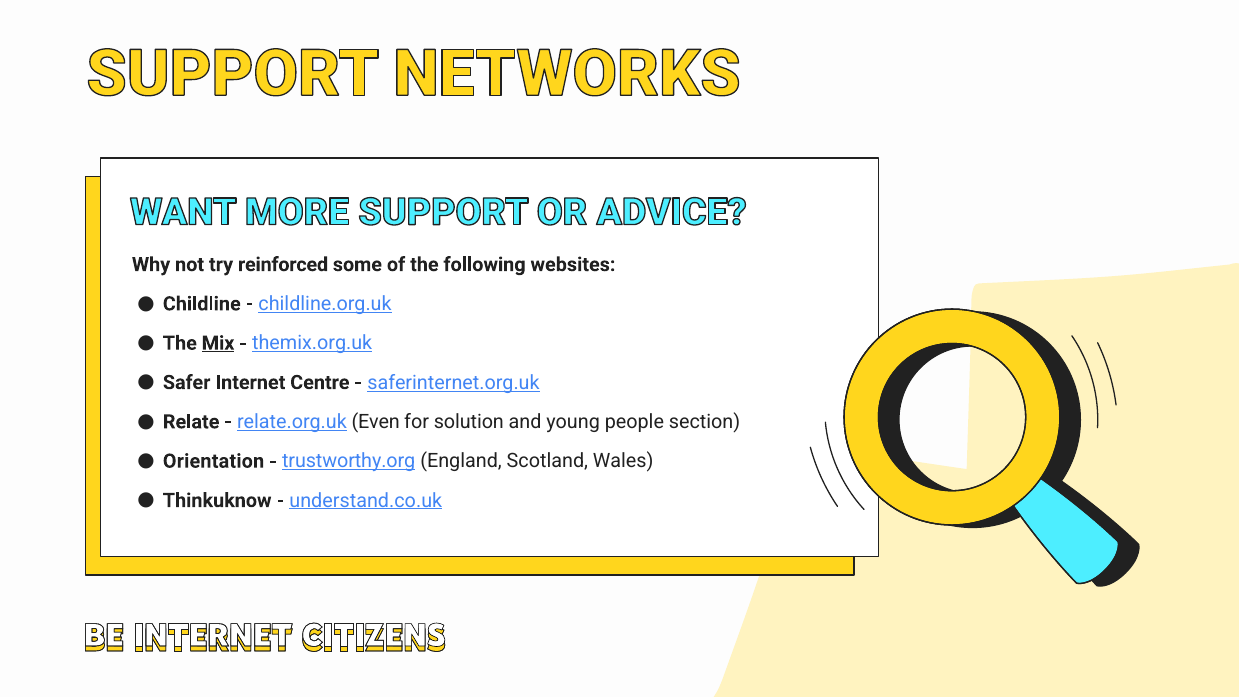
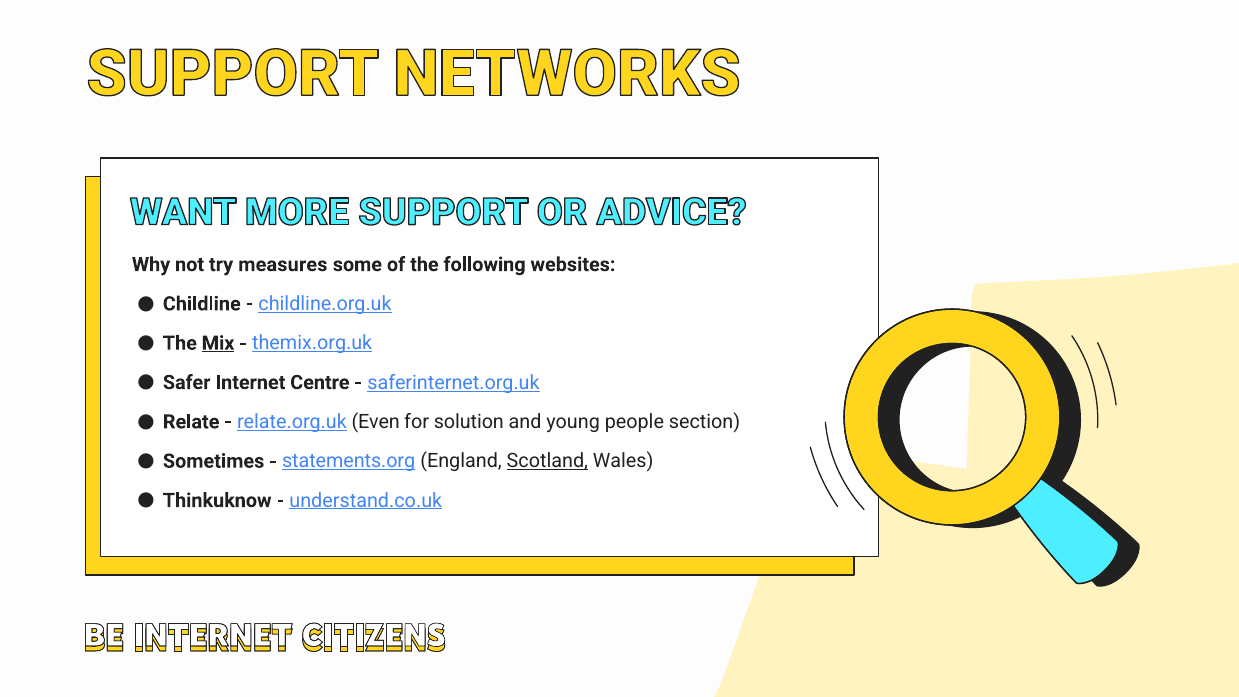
reinforced: reinforced -> measures
Orientation: Orientation -> Sometimes
trustworthy.org: trustworthy.org -> statements.org
Scotland underline: none -> present
